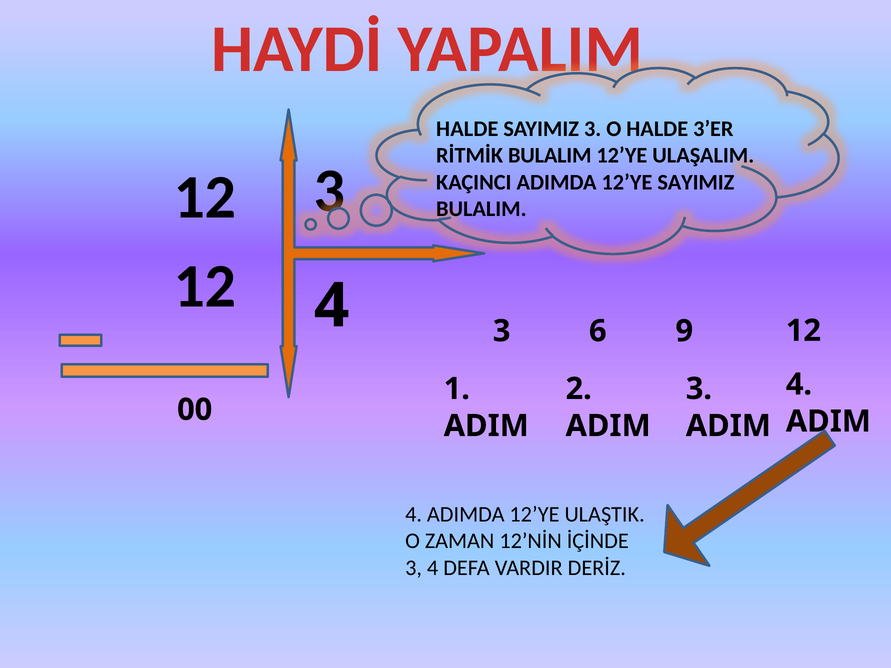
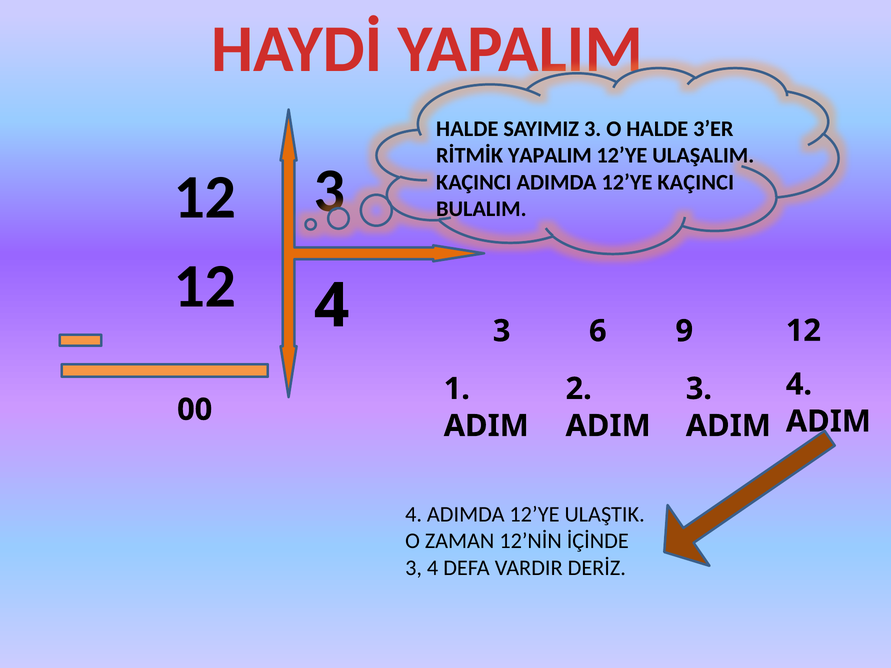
RİTMİK BULALIM: BULALIM -> YAPALIM
12’YE SAYIMIZ: SAYIMIZ -> KAÇINCI
